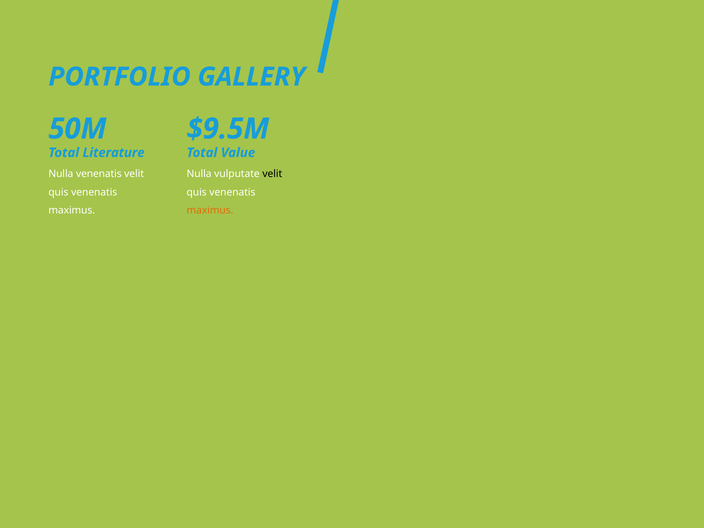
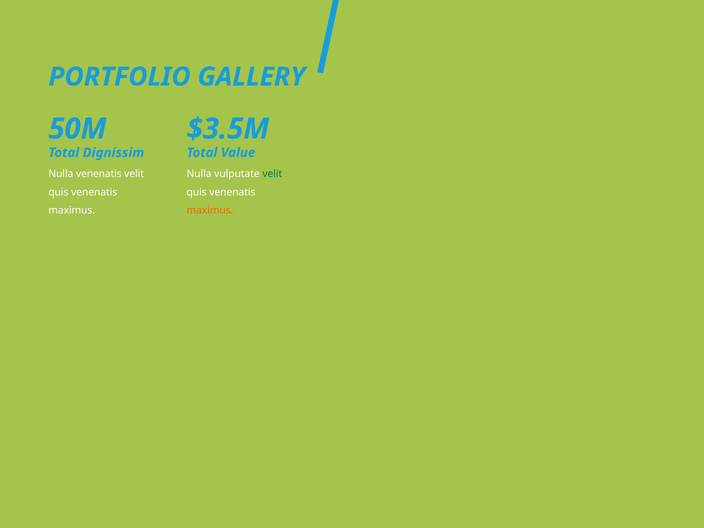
$9.5M: $9.5M -> $3.5M
Literature: Literature -> Dignissim
velit at (272, 174) colour: black -> green
